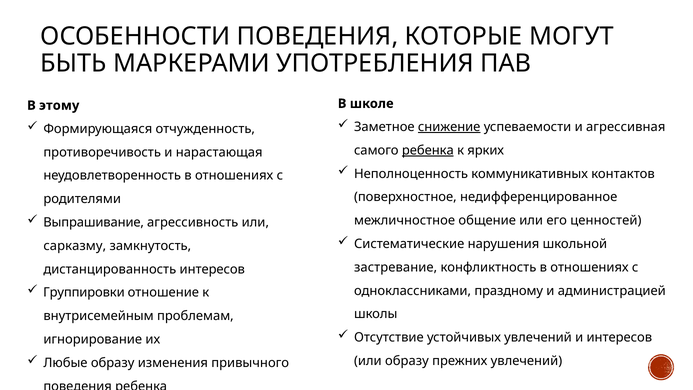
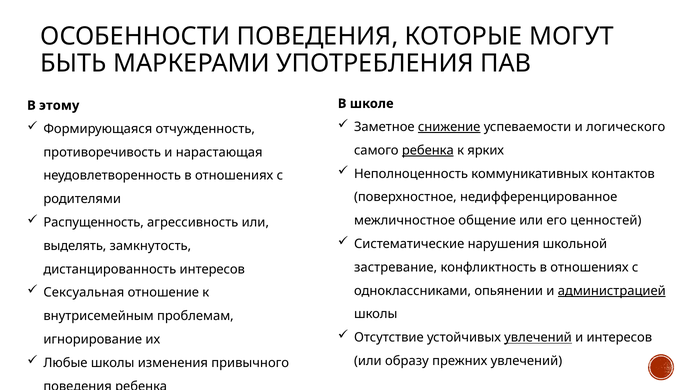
агрессивная: агрессивная -> логического
Выпрашивание: Выпрашивание -> Распущенность
сарказму: сарказму -> выделять
Группировки: Группировки -> Сексуальная
праздному: праздному -> опьянении
администрацией underline: none -> present
увлечений at (538, 337) underline: none -> present
Любые образу: образу -> школы
